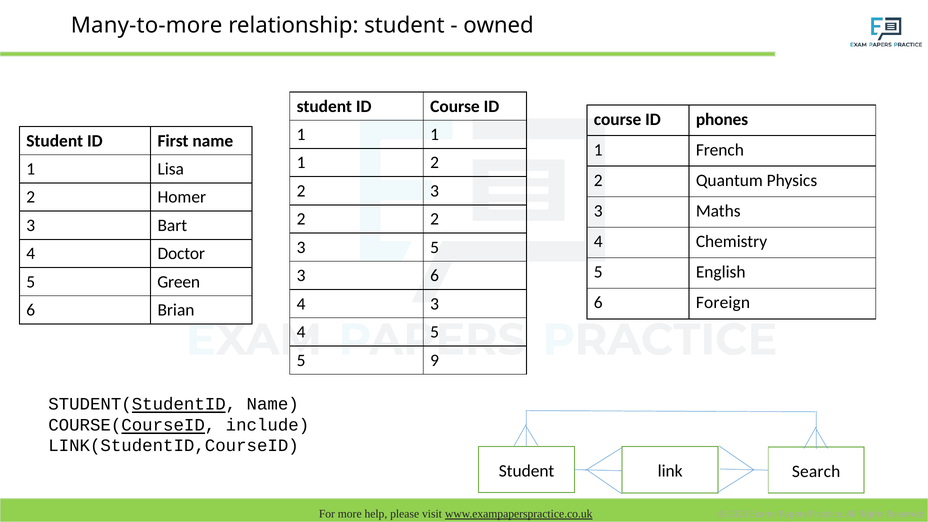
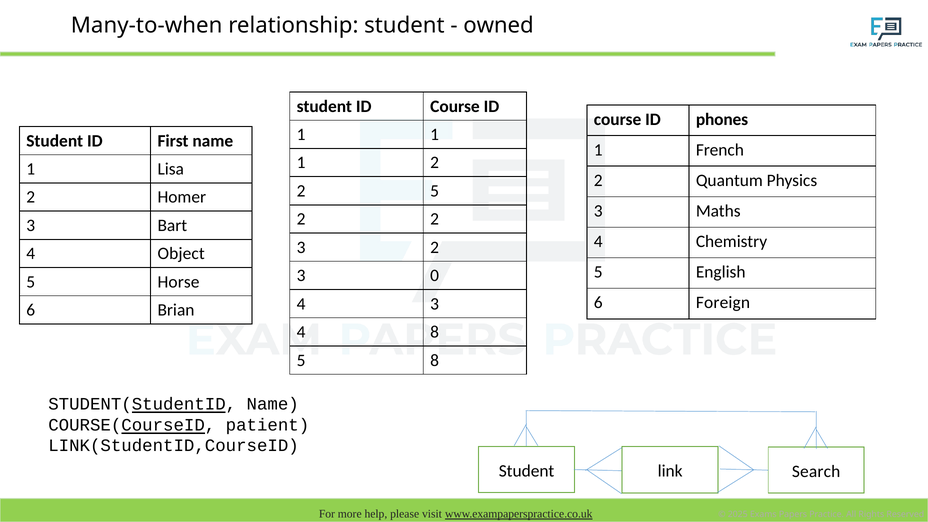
Many-to-more: Many-to-more -> Many-to-when
3 at (435, 191): 3 -> 5
3 5: 5 -> 2
Doctor: Doctor -> Object
3 6: 6 -> 0
Green: Green -> Horse
4 5: 5 -> 8
5 9: 9 -> 8
include: include -> patient
